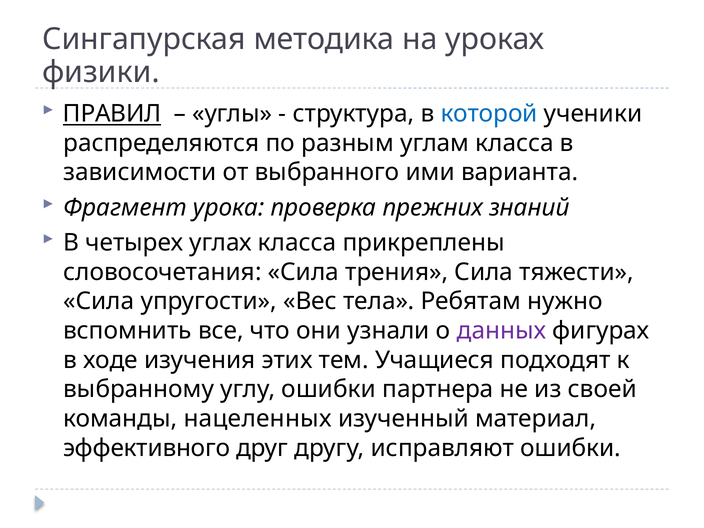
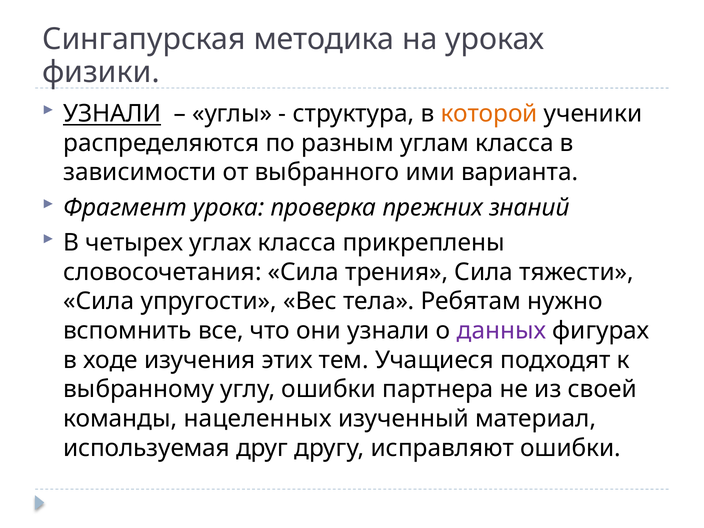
ПРАВИЛ at (112, 114): ПРАВИЛ -> УЗНАЛИ
которой colour: blue -> orange
эффективного: эффективного -> используемая
